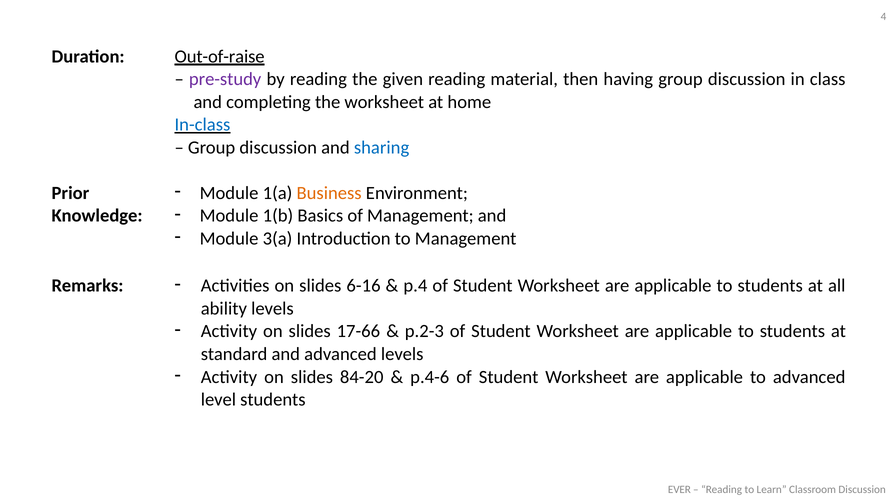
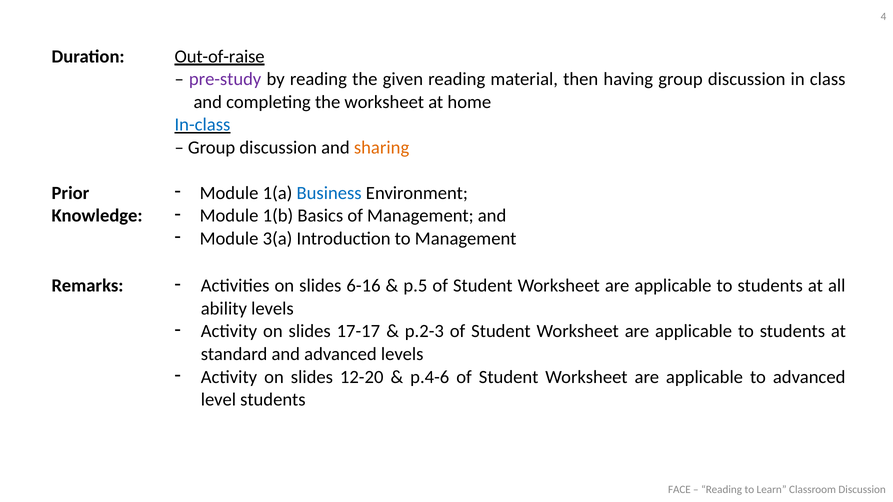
sharing colour: blue -> orange
Business colour: orange -> blue
p.4: p.4 -> p.5
17-66: 17-66 -> 17-17
84-20: 84-20 -> 12-20
EVER: EVER -> FACE
